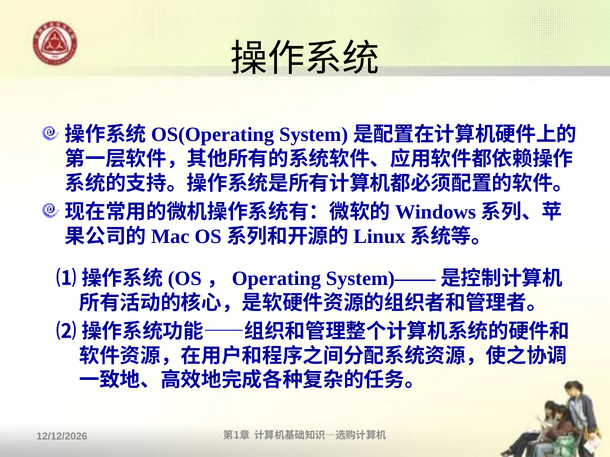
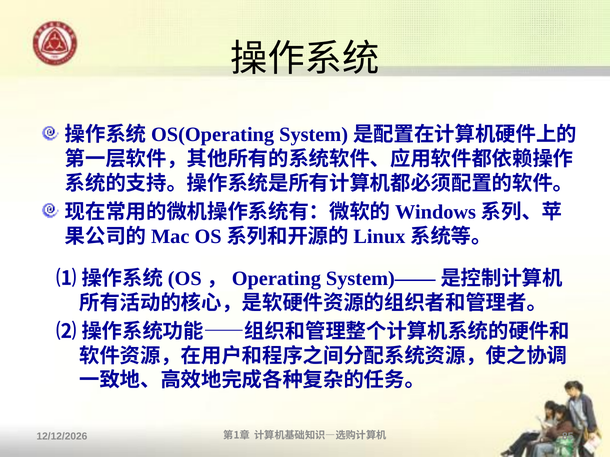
15: 15 -> 85
